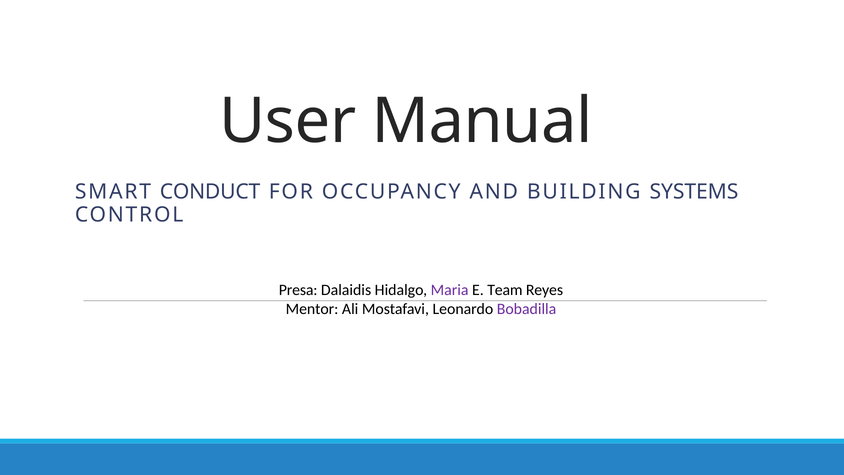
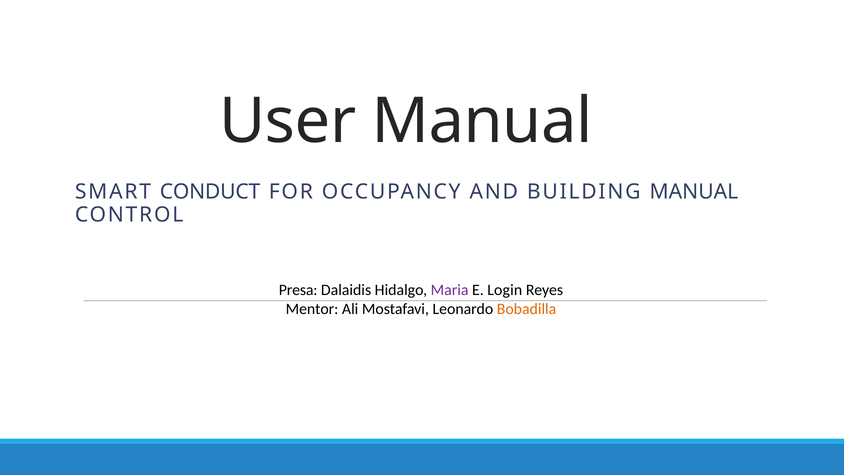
BUILDING SYSTEMS: SYSTEMS -> MANUAL
Team: Team -> Login
Bobadilla colour: purple -> orange
